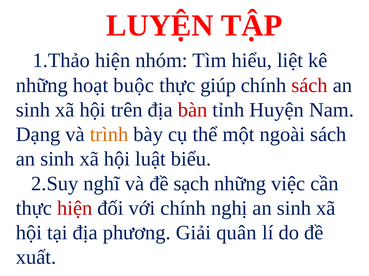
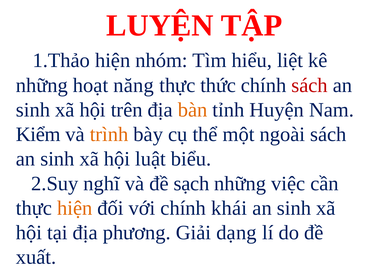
buộc: buộc -> năng
giúp: giúp -> thức
bàn colour: red -> orange
Dạng: Dạng -> Kiểm
hiện at (75, 209) colour: red -> orange
nghị: nghị -> khái
quân: quân -> dạng
